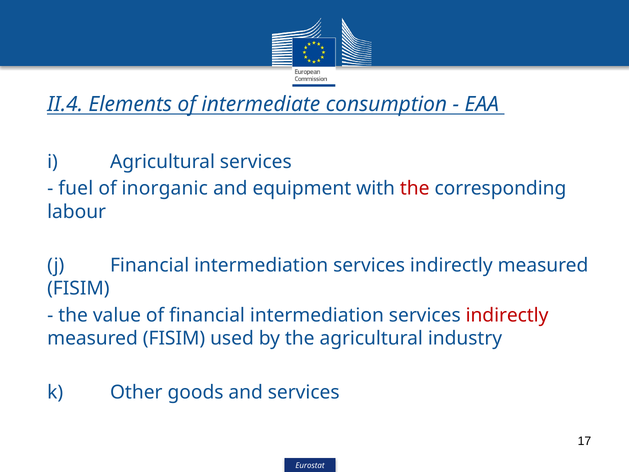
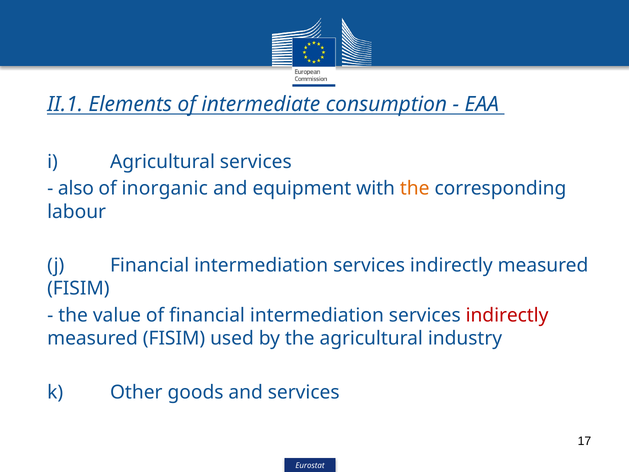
II.4: II.4 -> II.1
fuel: fuel -> also
the at (415, 189) colour: red -> orange
